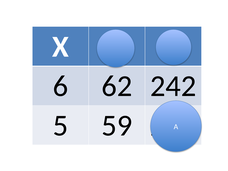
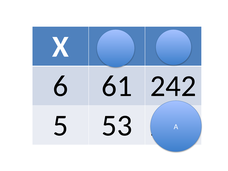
62: 62 -> 61
59: 59 -> 53
